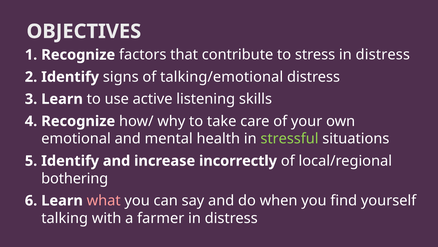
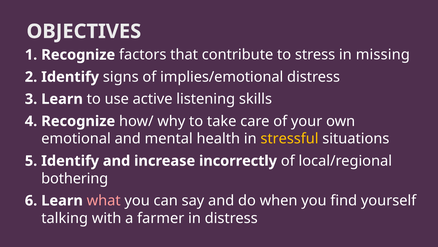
stress in distress: distress -> missing
talking/emotional: talking/emotional -> implies/emotional
stressful colour: light green -> yellow
